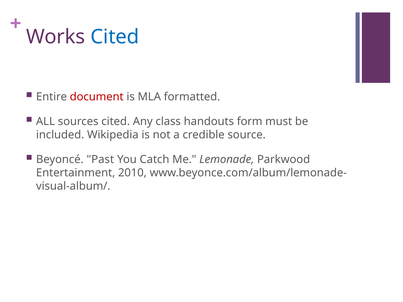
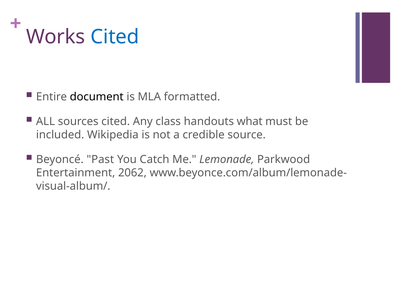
document colour: red -> black
form: form -> what
2010: 2010 -> 2062
